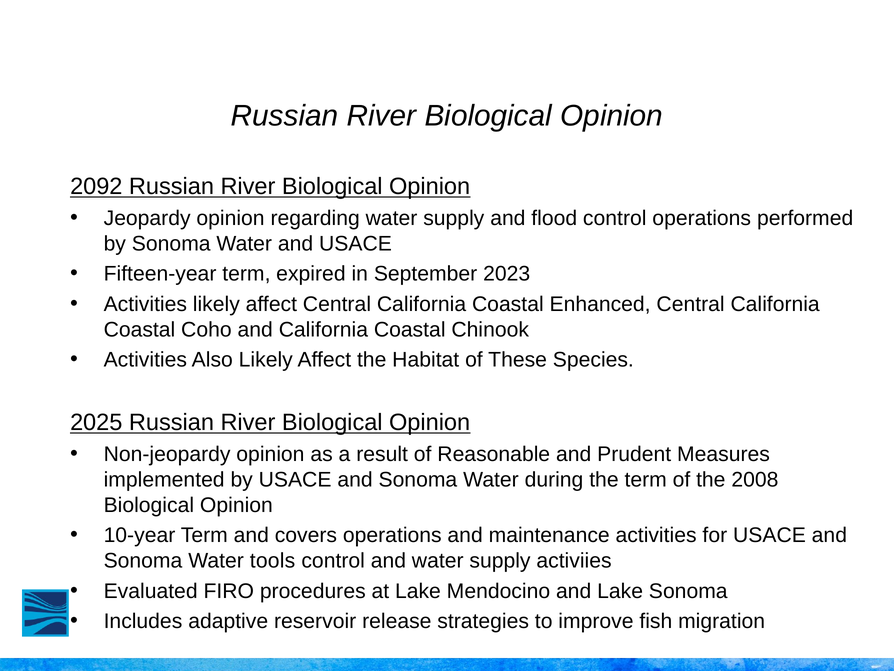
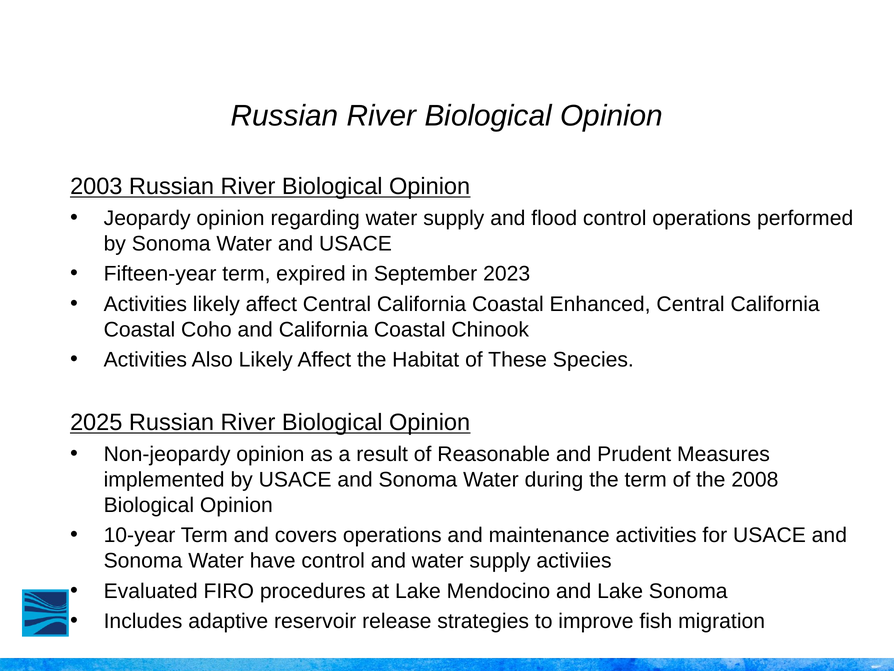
2092: 2092 -> 2003
tools: tools -> have
